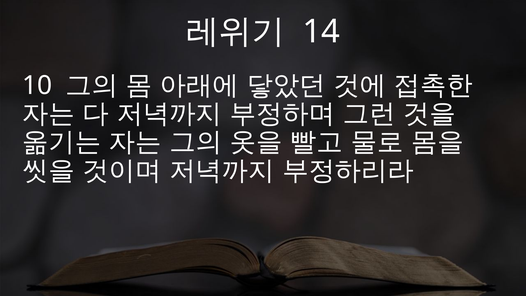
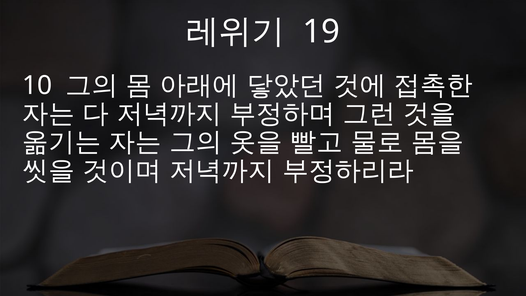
14: 14 -> 19
